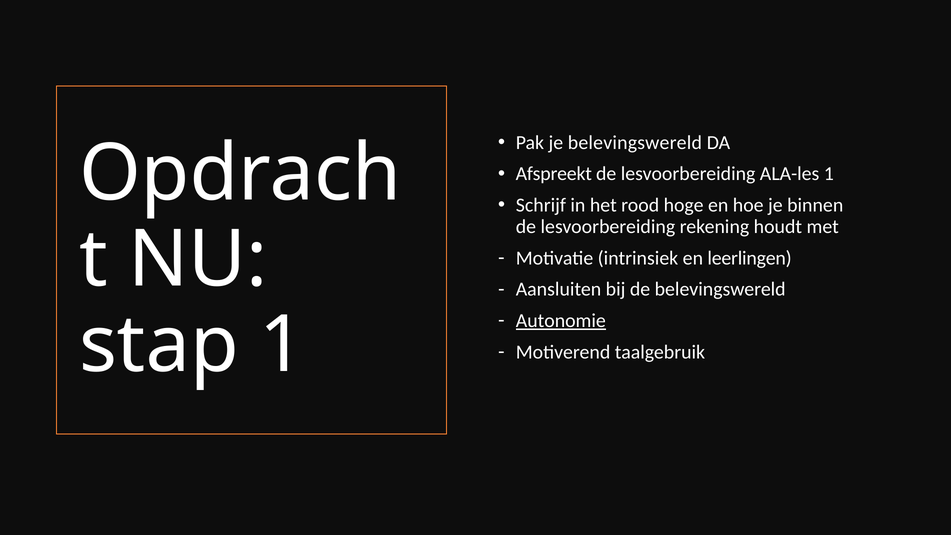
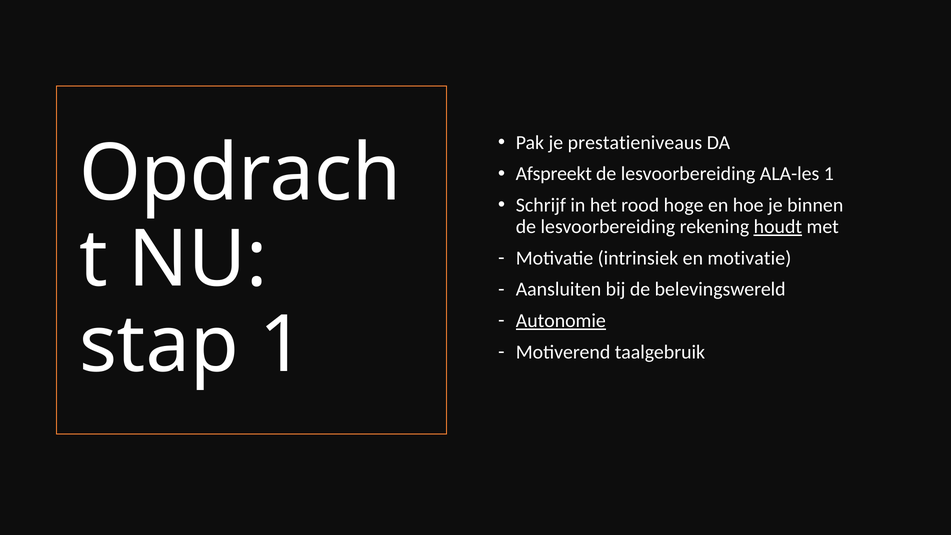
je belevingswereld: belevingswereld -> prestatieniveaus
houdt underline: none -> present
en leerlingen: leerlingen -> motivatie
